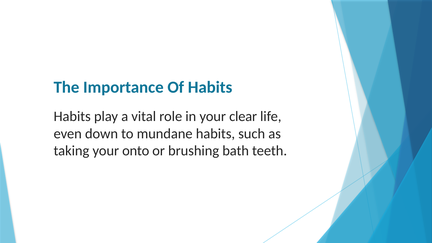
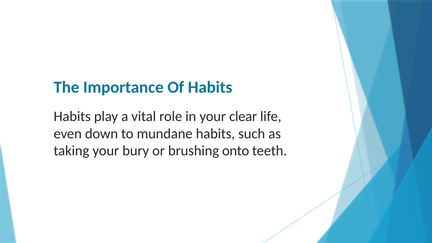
onto: onto -> bury
bath: bath -> onto
